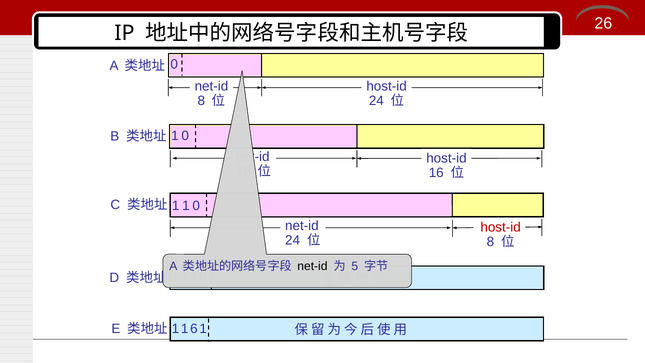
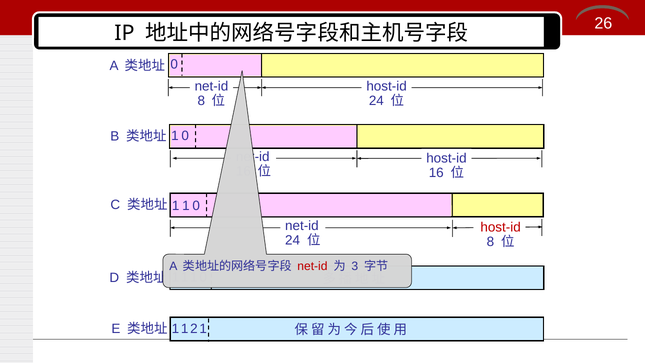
net-id at (312, 266) colour: black -> red
5: 5 -> 3
6: 6 -> 2
